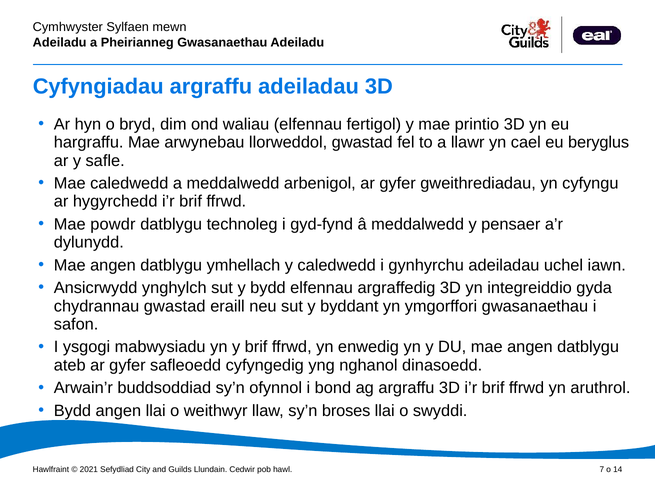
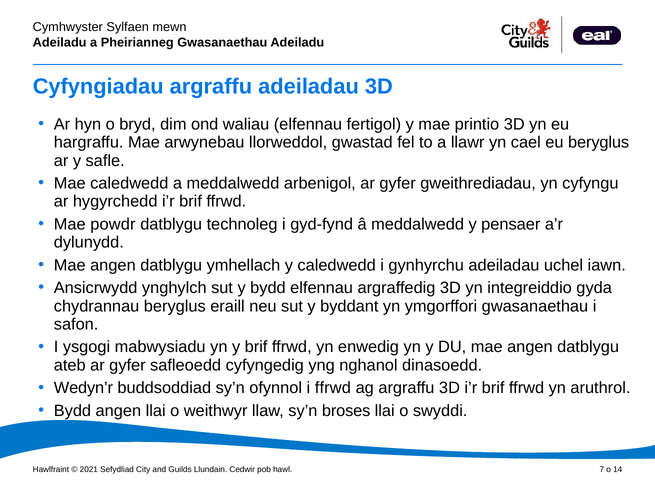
chydrannau gwastad: gwastad -> beryglus
Arwain’r: Arwain’r -> Wedyn’r
i bond: bond -> ffrwd
